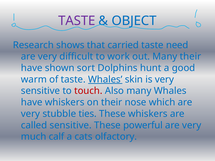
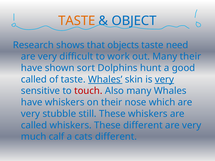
TASTE at (77, 21) colour: purple -> orange
carried: carried -> objects
warm at (34, 80): warm -> called
very at (164, 80) underline: none -> present
ties: ties -> still
called sensitive: sensitive -> whiskers
These powerful: powerful -> different
cats olfactory: olfactory -> different
